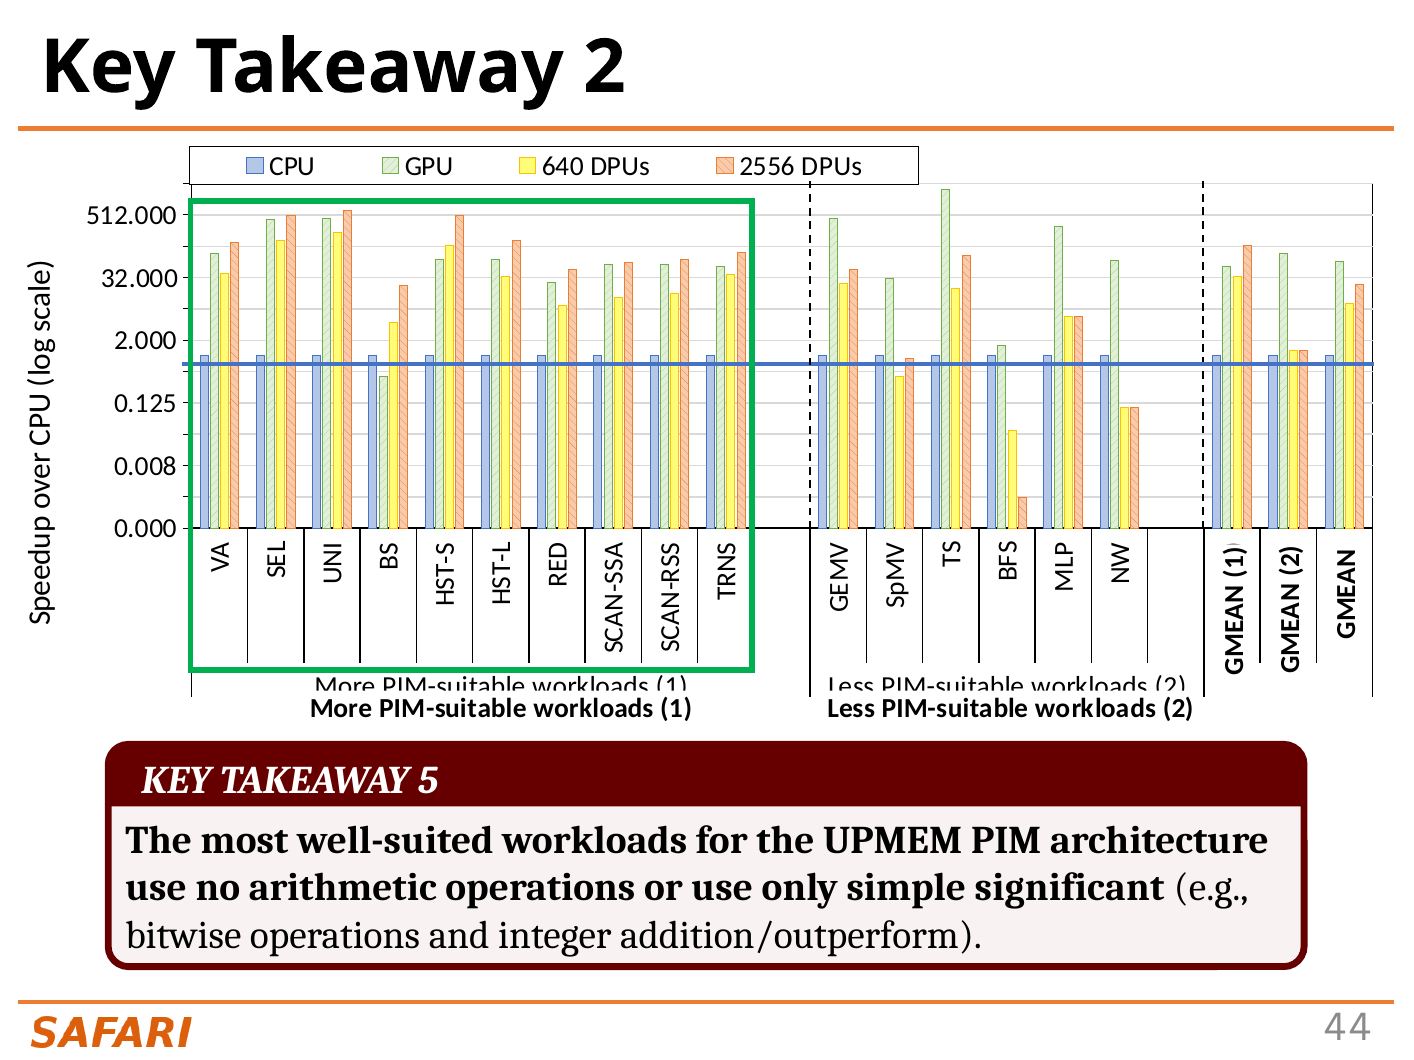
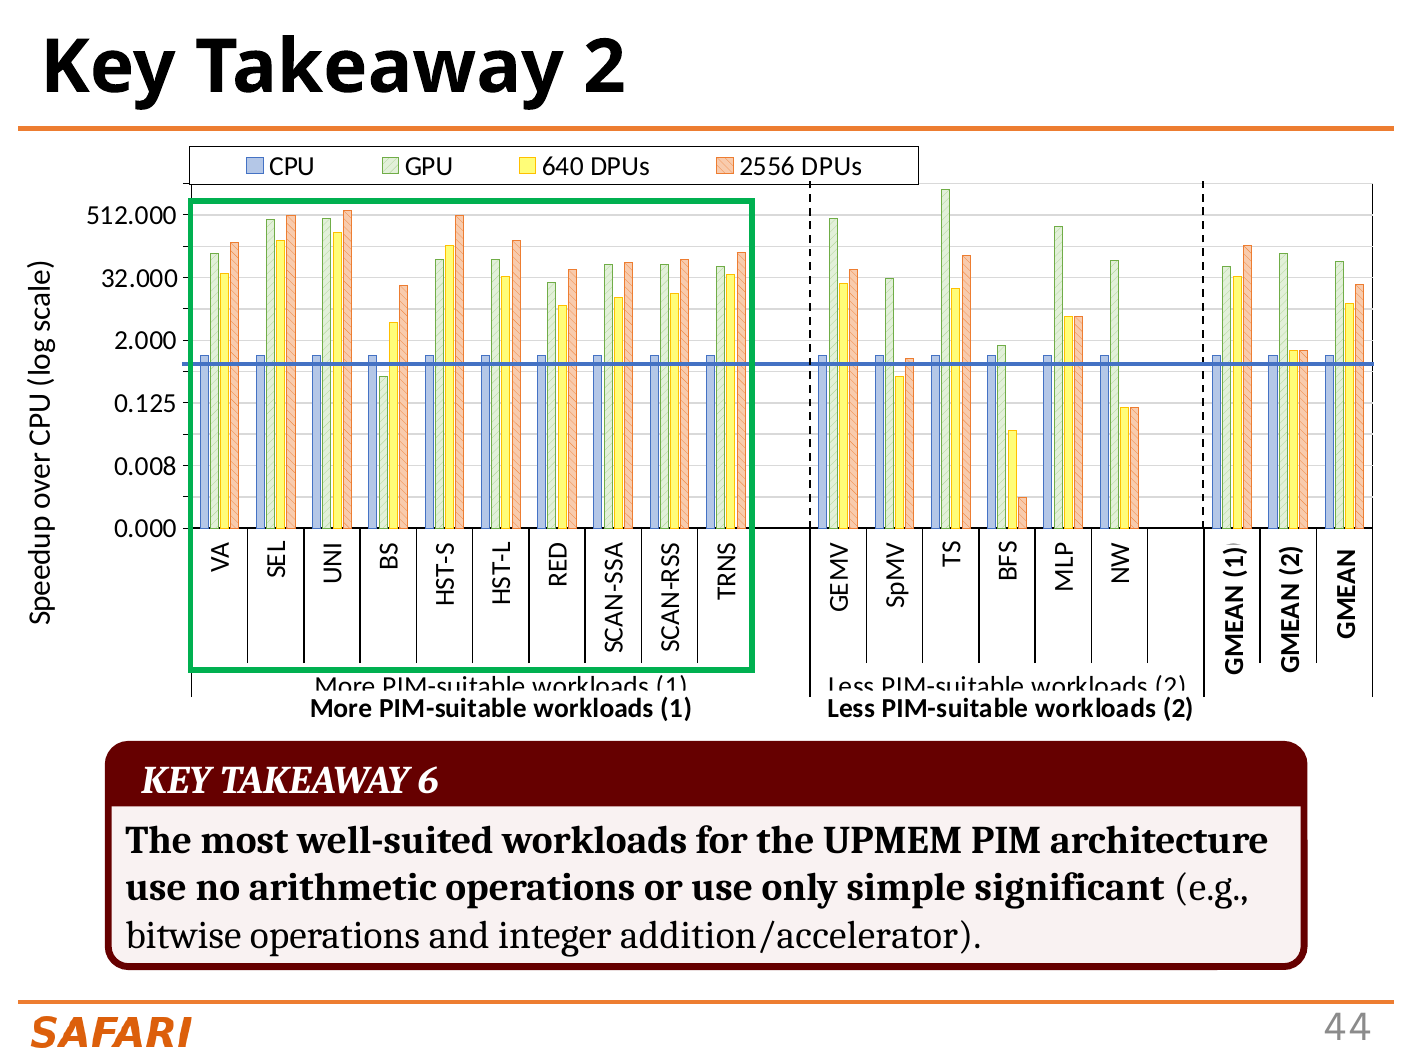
5: 5 -> 6
addition/outperform: addition/outperform -> addition/accelerator
